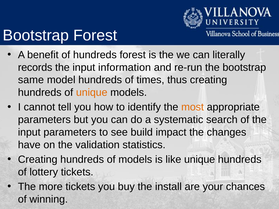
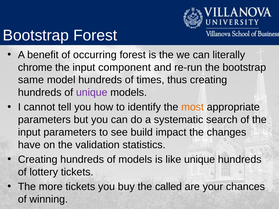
of hundreds: hundreds -> occurring
records: records -> chrome
information: information -> component
unique at (92, 93) colour: orange -> purple
install: install -> called
